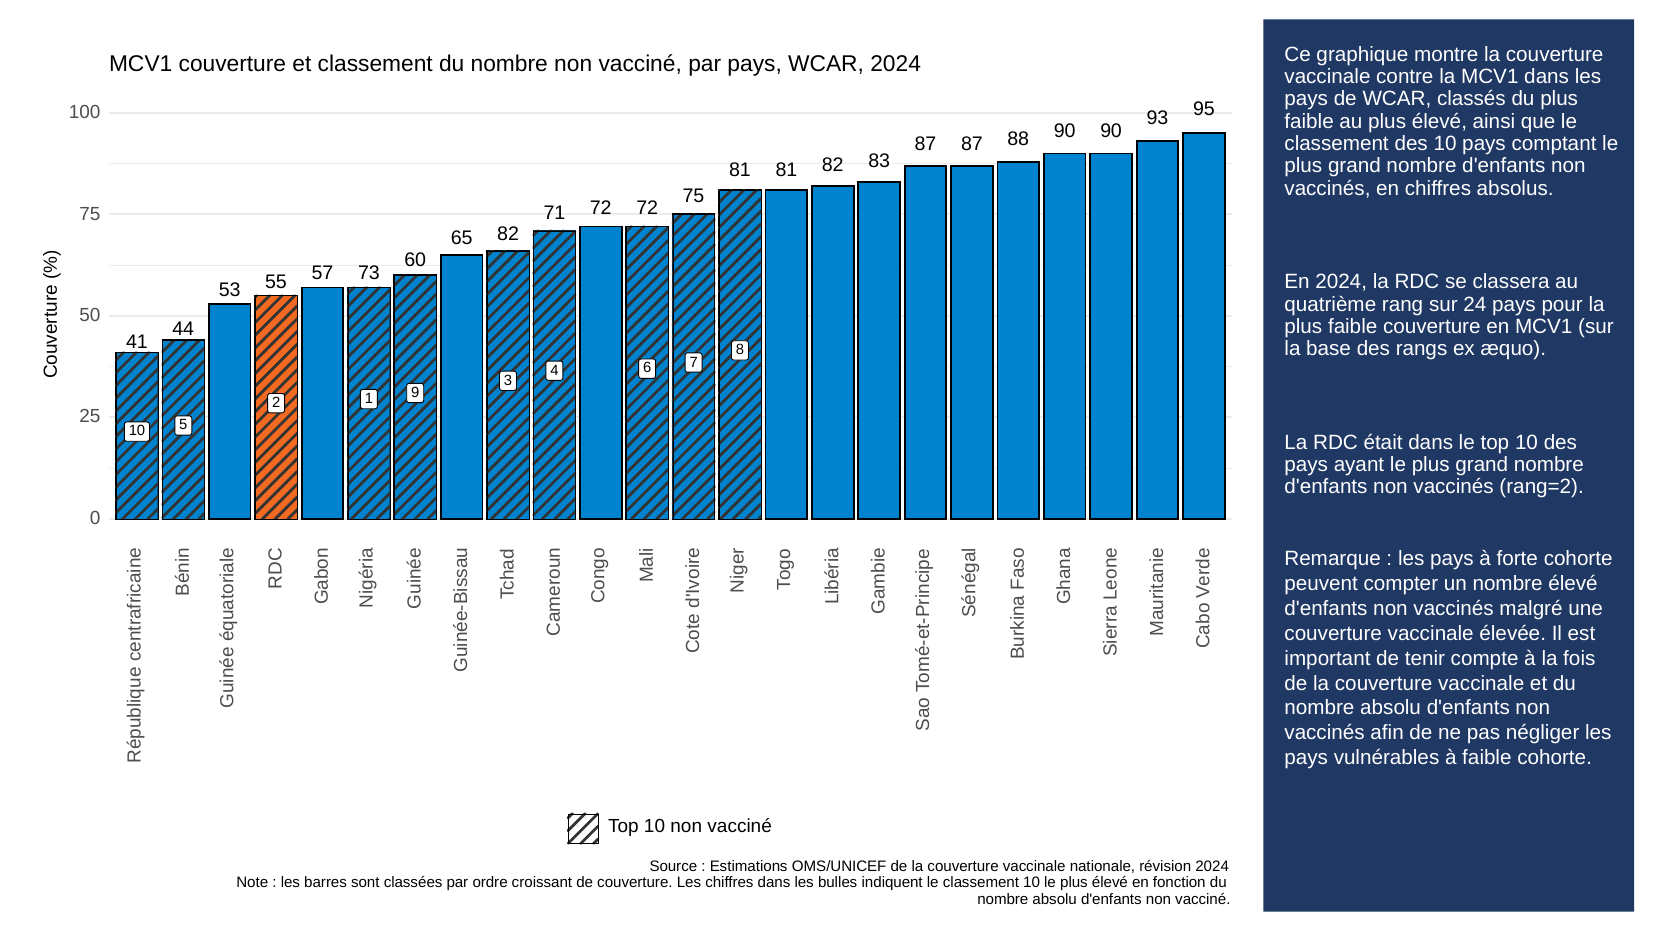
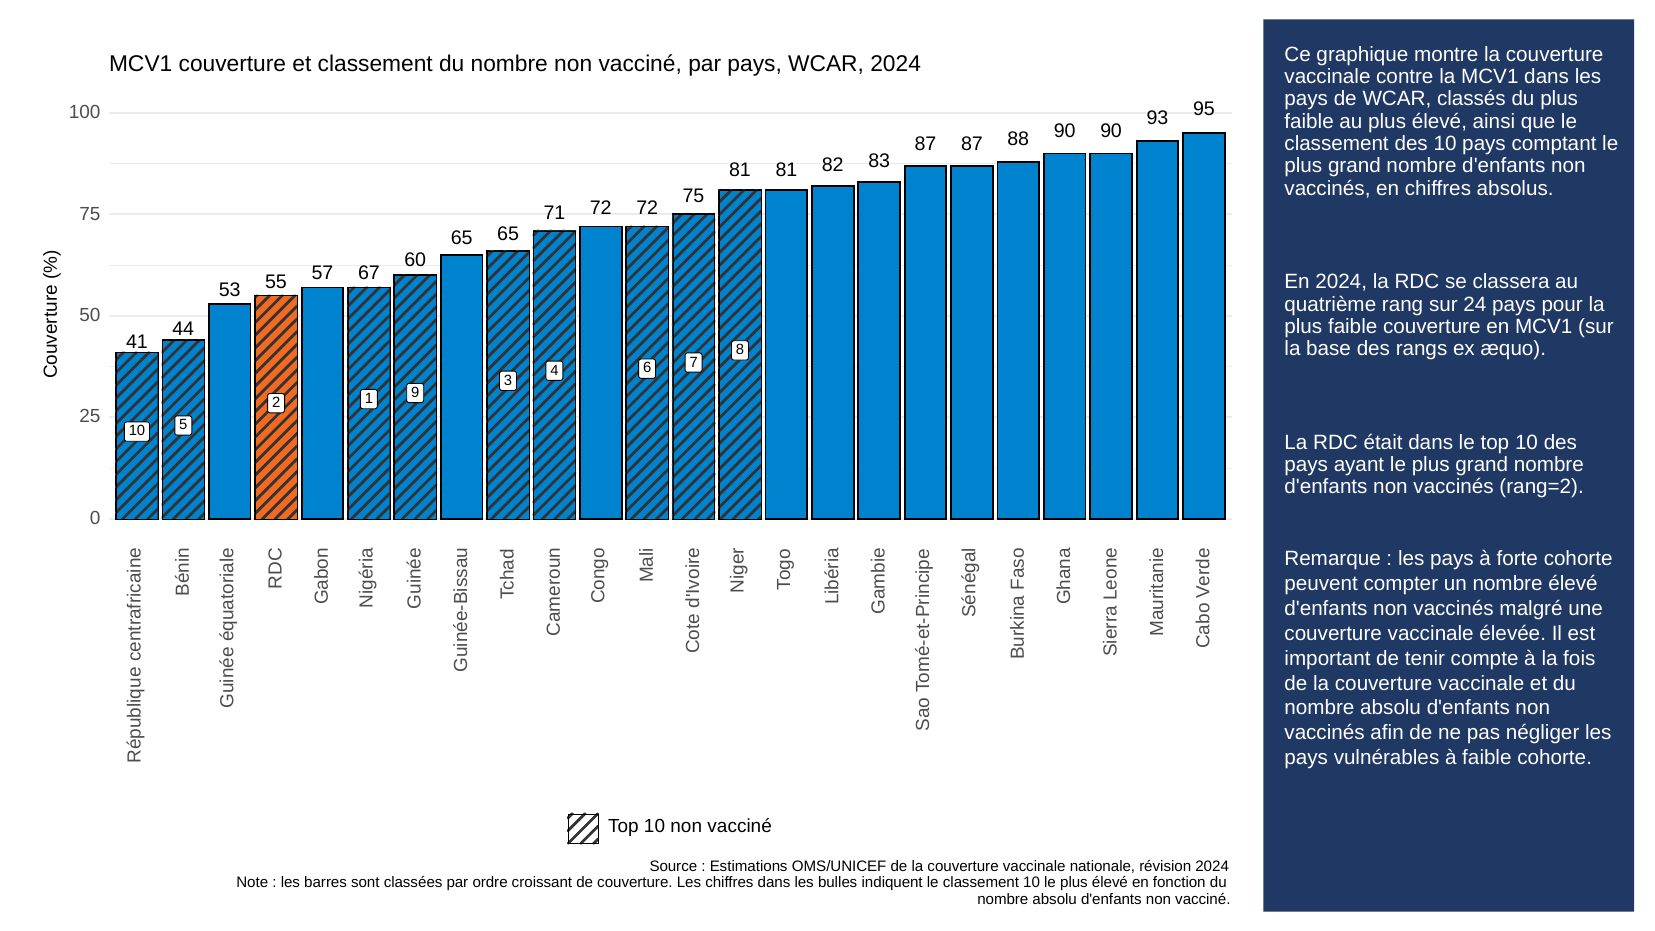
65 82: 82 -> 65
73: 73 -> 67
